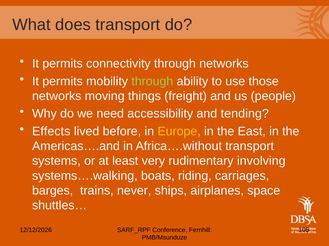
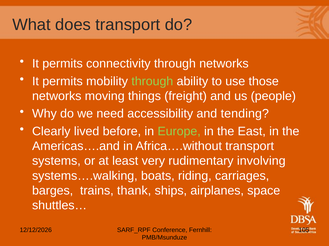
Effects: Effects -> Clearly
Europe colour: yellow -> light green
never: never -> thank
